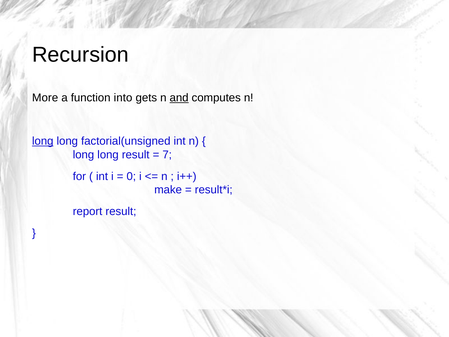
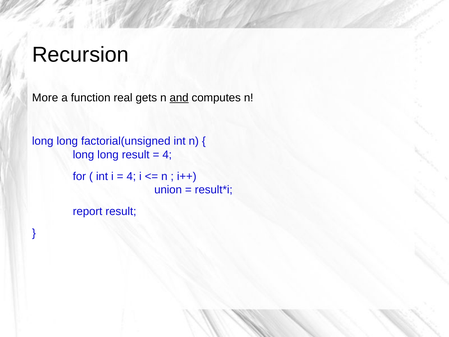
into: into -> real
long at (43, 141) underline: present -> none
7 at (167, 155): 7 -> 4
0 at (131, 176): 0 -> 4
make: make -> union
